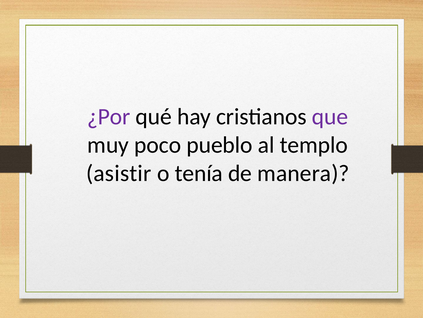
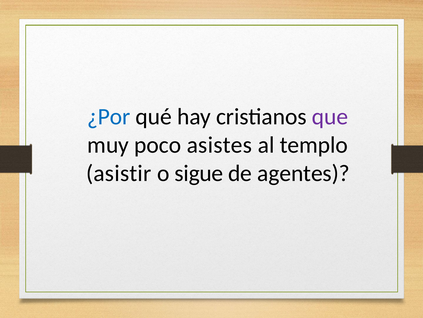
¿Por colour: purple -> blue
pueblo: pueblo -> asistes
tenía: tenía -> sigue
manera: manera -> agentes
